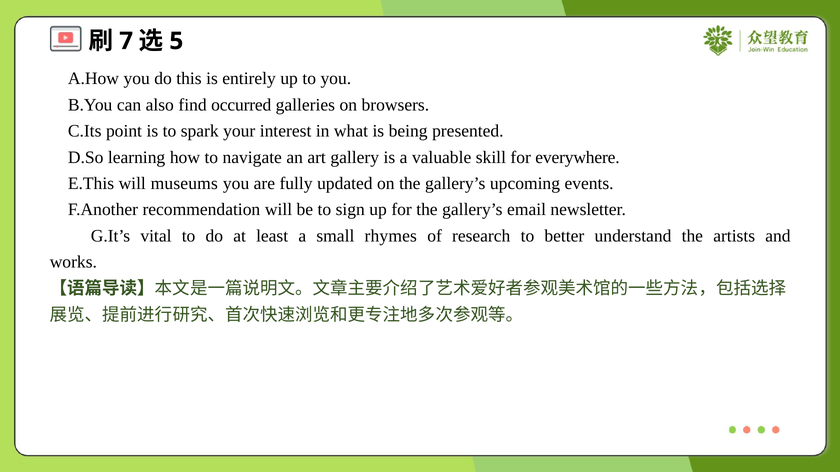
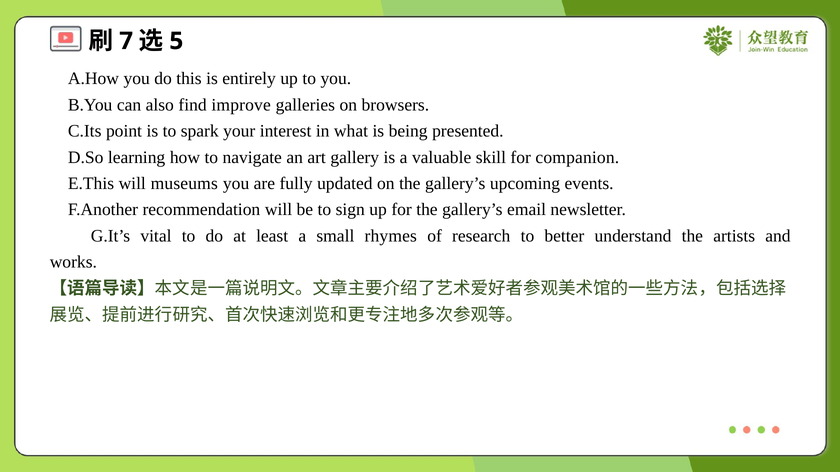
occurred: occurred -> improve
everywhere: everywhere -> companion
